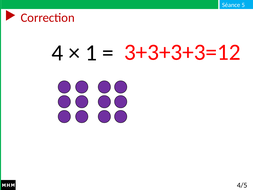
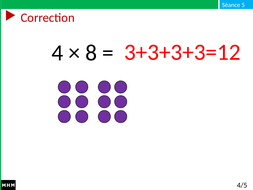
1: 1 -> 8
